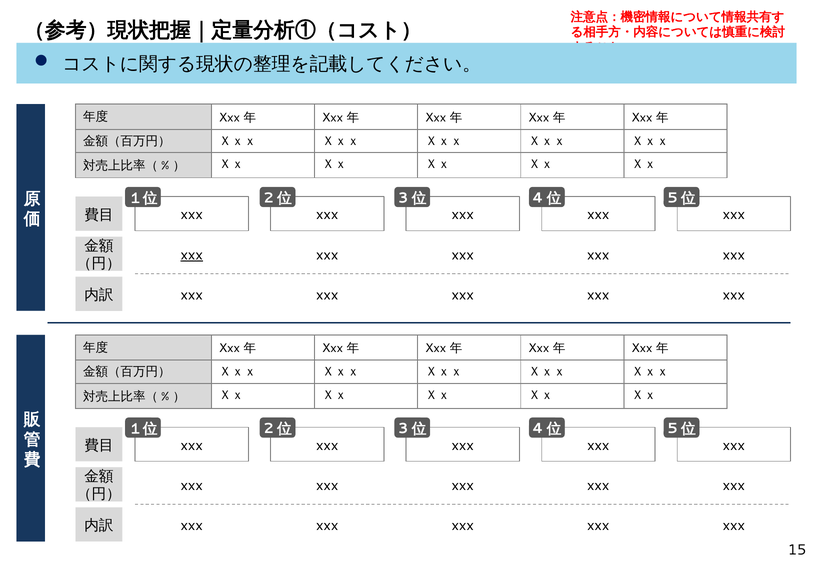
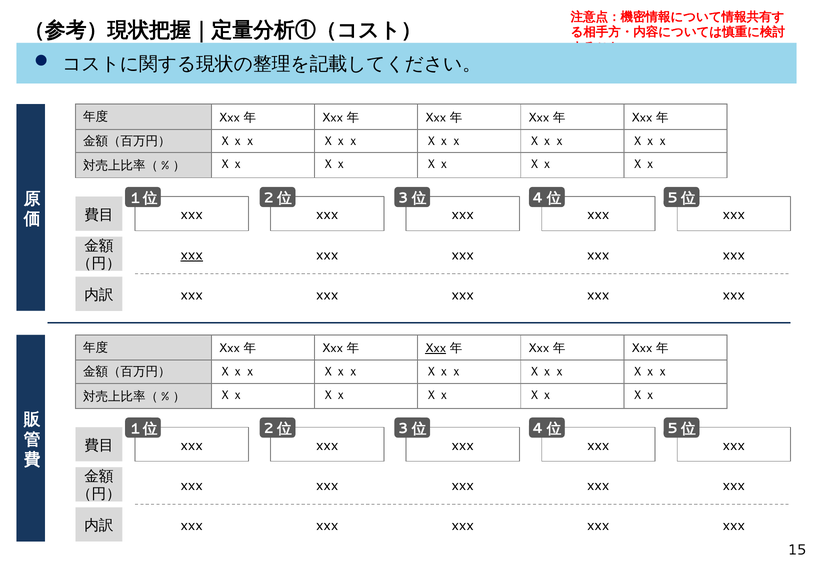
Xxx at (436, 348) underline: none -> present
